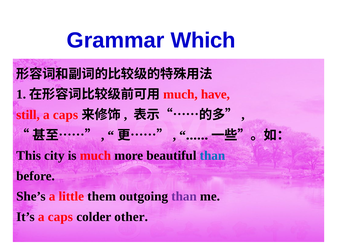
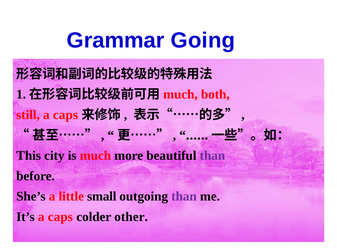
Which: Which -> Going
have: have -> both
than at (212, 156) colour: blue -> purple
them: them -> small
